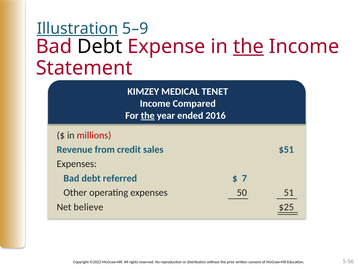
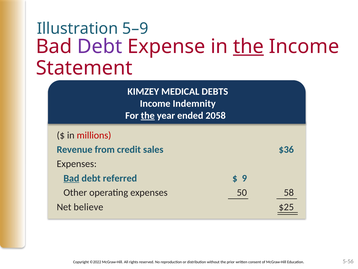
Illustration underline: present -> none
Debt at (100, 46) colour: black -> purple
TENET: TENET -> DEBTS
Compared: Compared -> Indemnity
2016: 2016 -> 2058
$51: $51 -> $36
Bad at (71, 178) underline: none -> present
7: 7 -> 9
51: 51 -> 58
